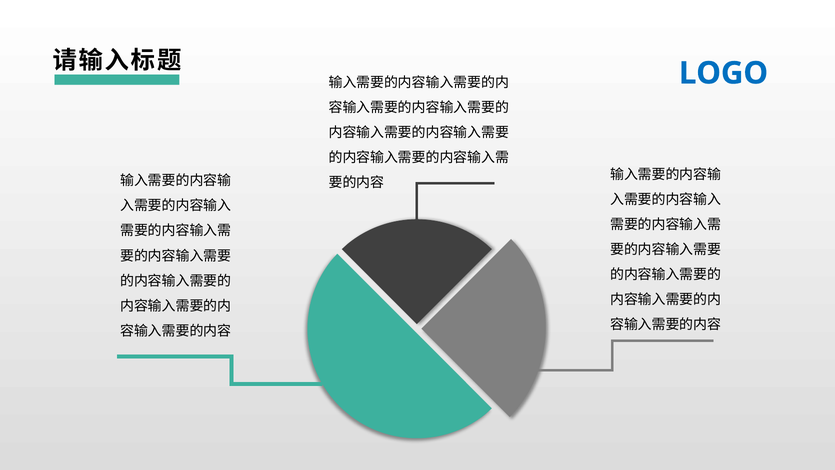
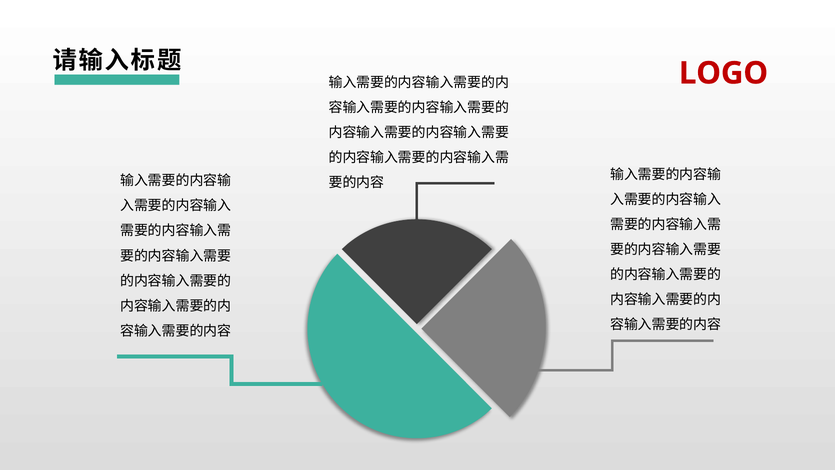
LOGO colour: blue -> red
